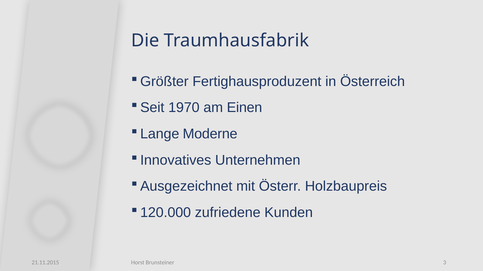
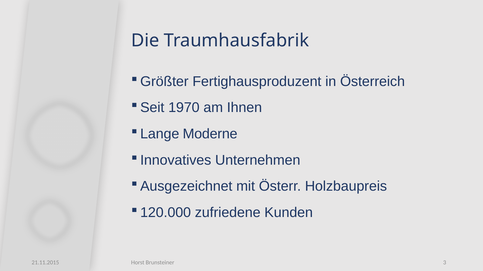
Einen: Einen -> Ihnen
